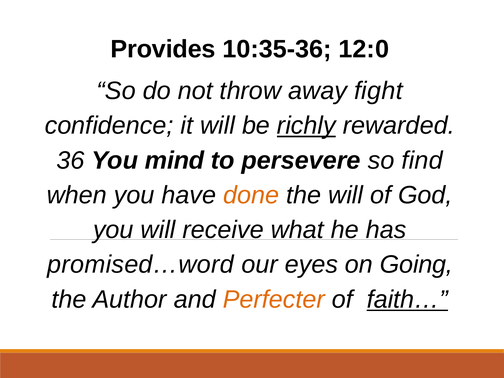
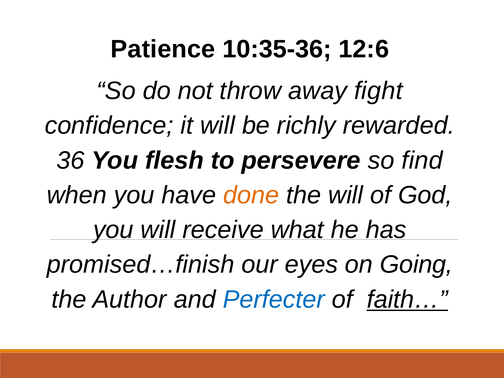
Provides: Provides -> Patience
12:0: 12:0 -> 12:6
richly underline: present -> none
mind: mind -> flesh
promised…word: promised…word -> promised…finish
Perfecter colour: orange -> blue
